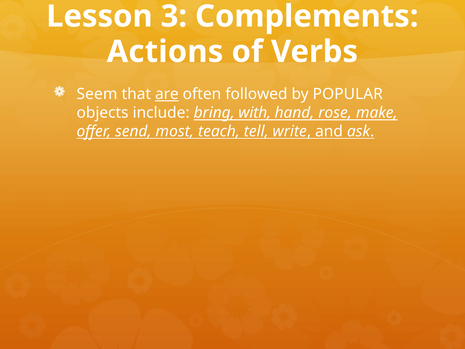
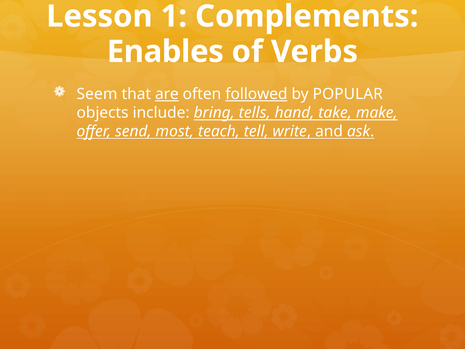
3: 3 -> 1
Actions: Actions -> Enables
followed underline: none -> present
with: with -> tells
rose: rose -> take
